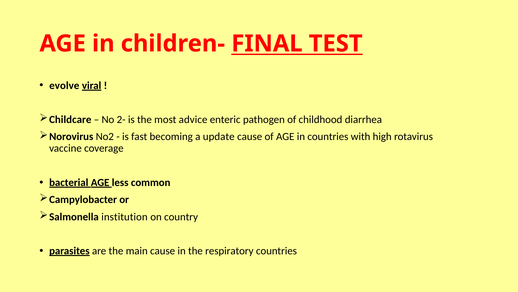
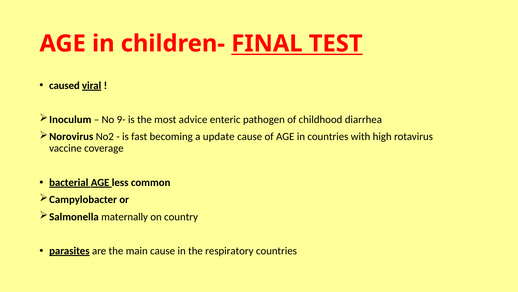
evolve: evolve -> caused
Childcare: Childcare -> Inoculum
2-: 2- -> 9-
institution: institution -> maternally
